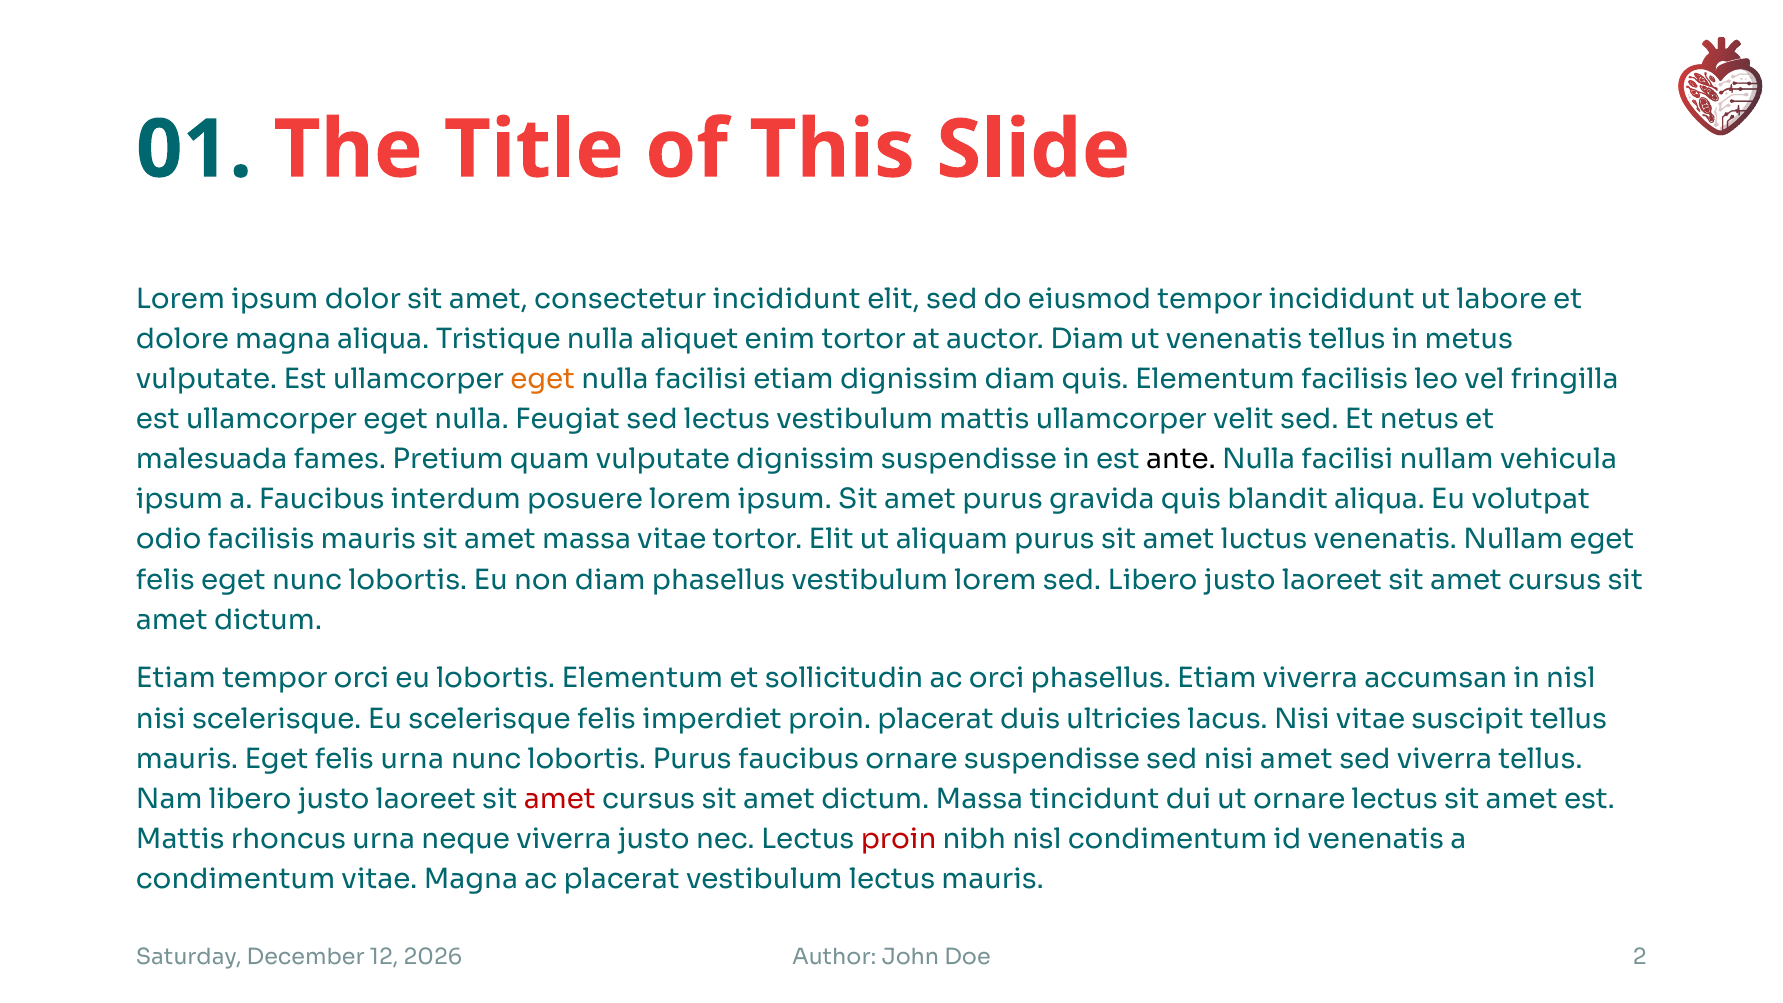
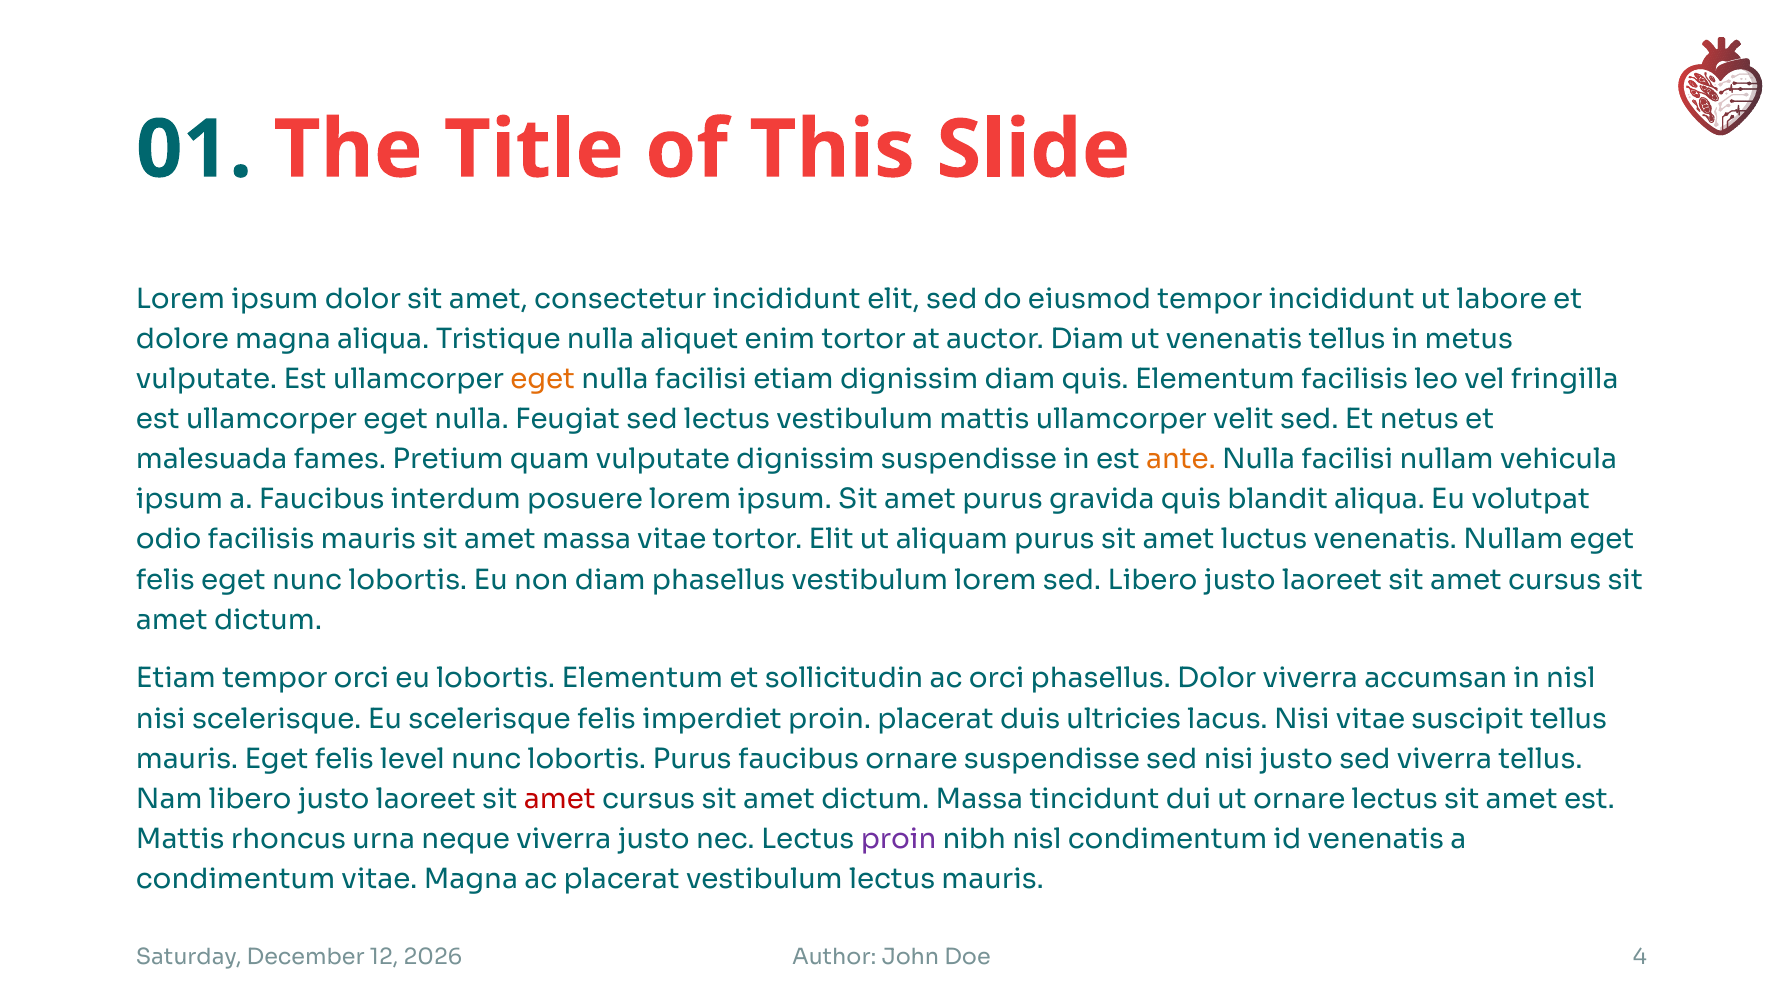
ante colour: black -> orange
phasellus Etiam: Etiam -> Dolor
felis urna: urna -> level
nisi amet: amet -> justo
proin at (899, 839) colour: red -> purple
2: 2 -> 4
